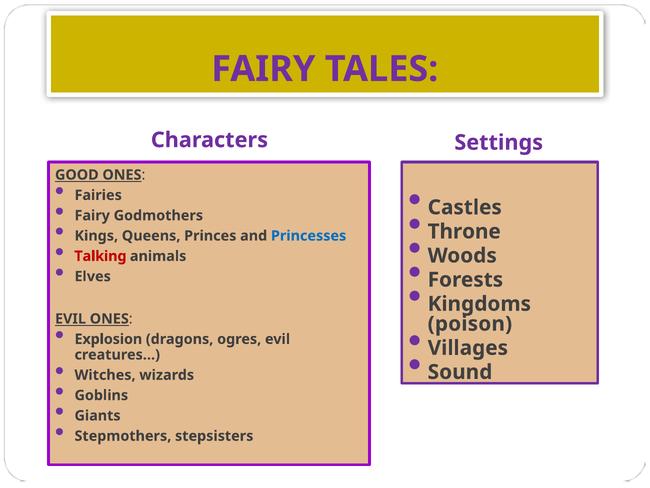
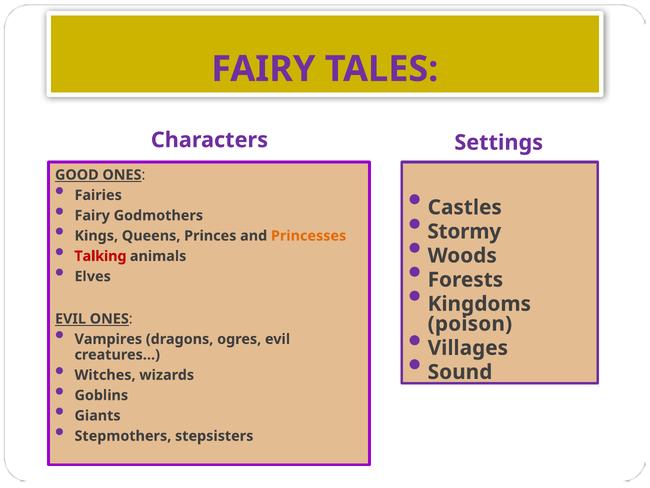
Princesses colour: blue -> orange
Throne: Throne -> Stormy
Explosion: Explosion -> Vampires
